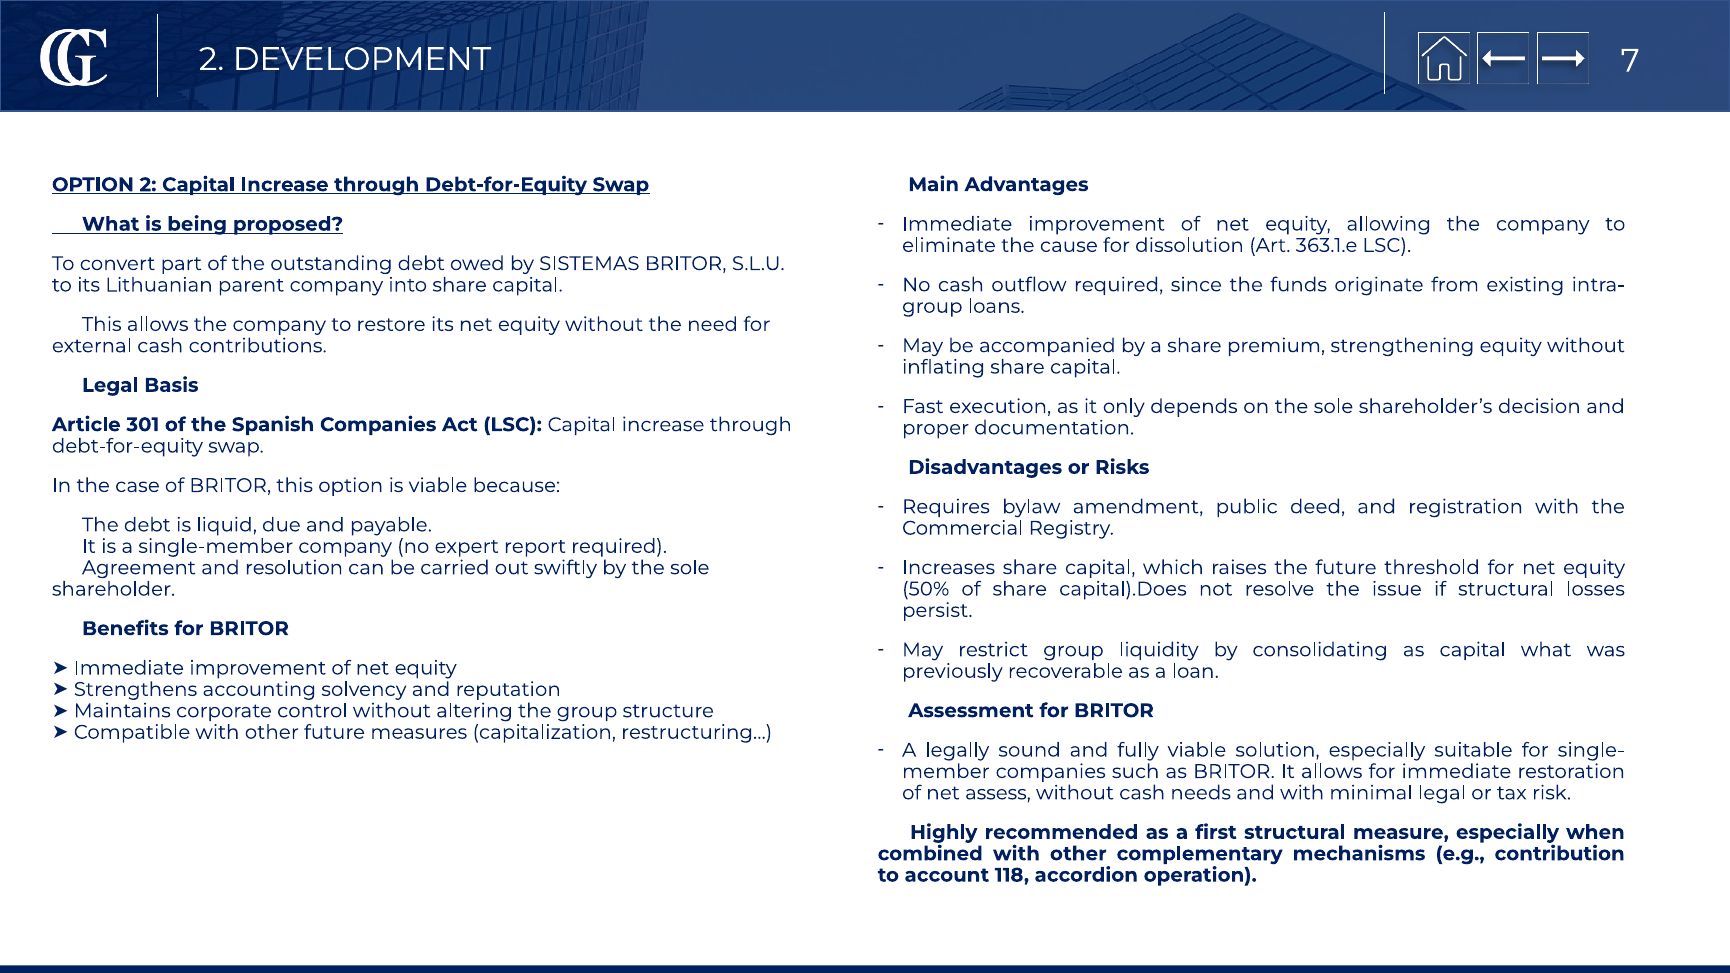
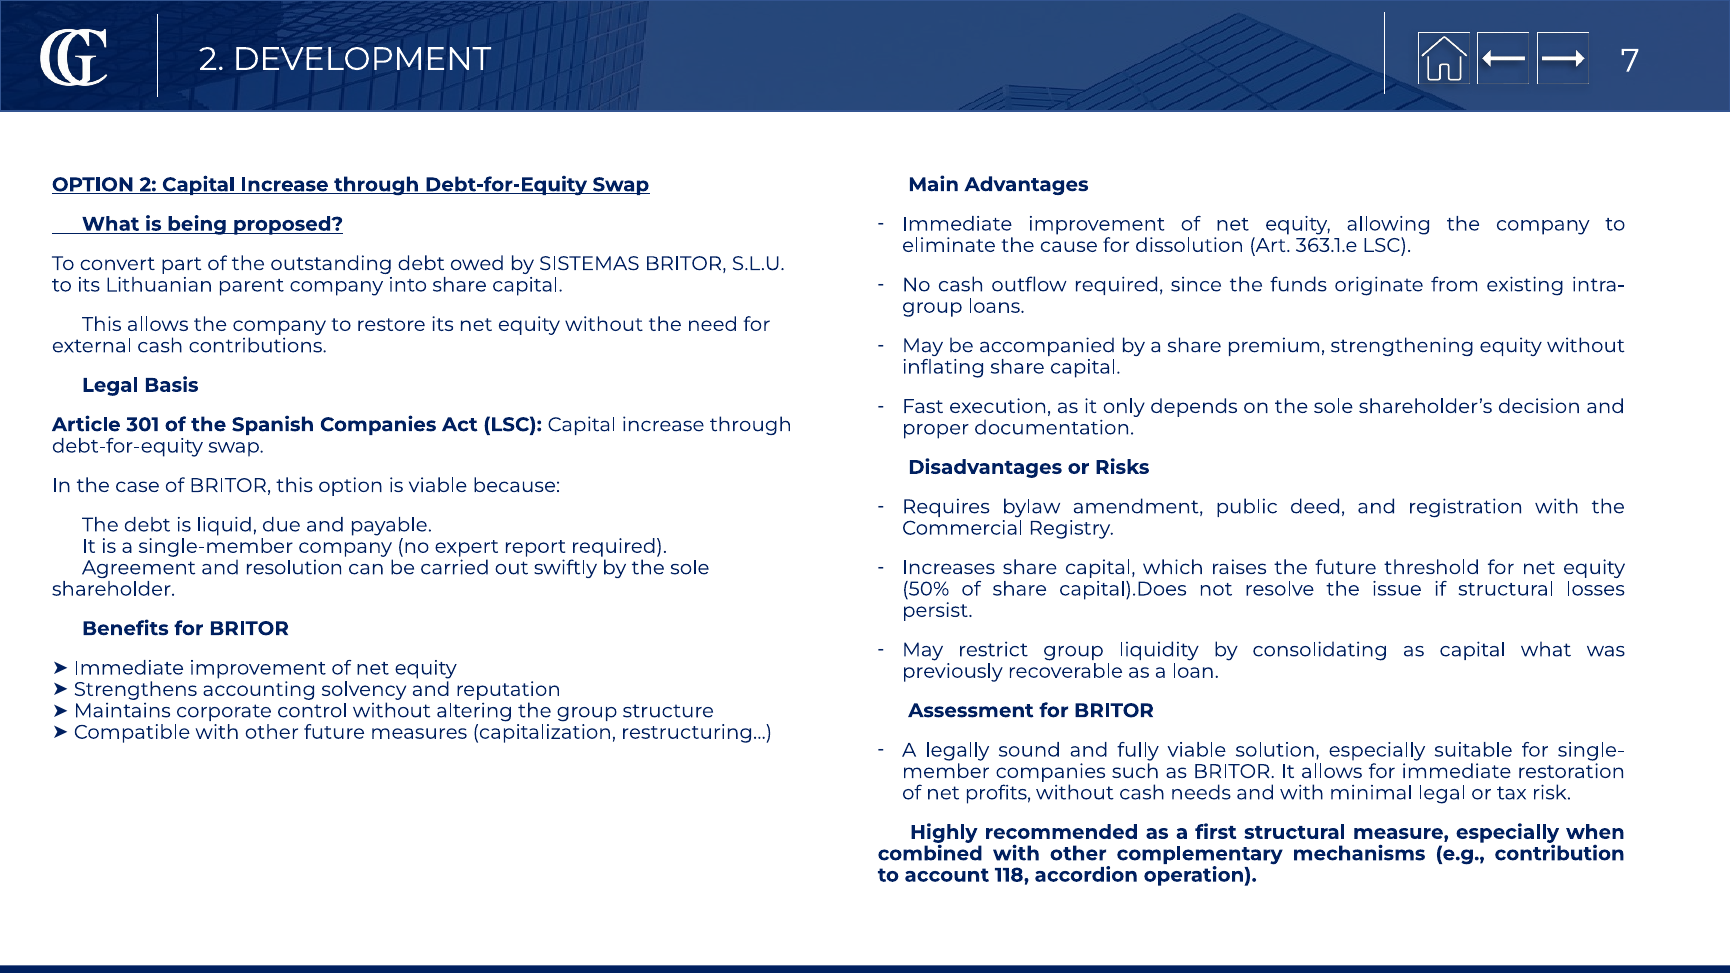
assess: assess -> profits
